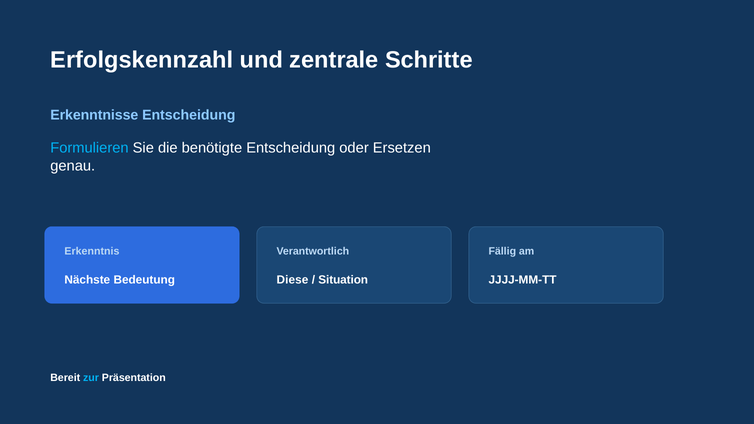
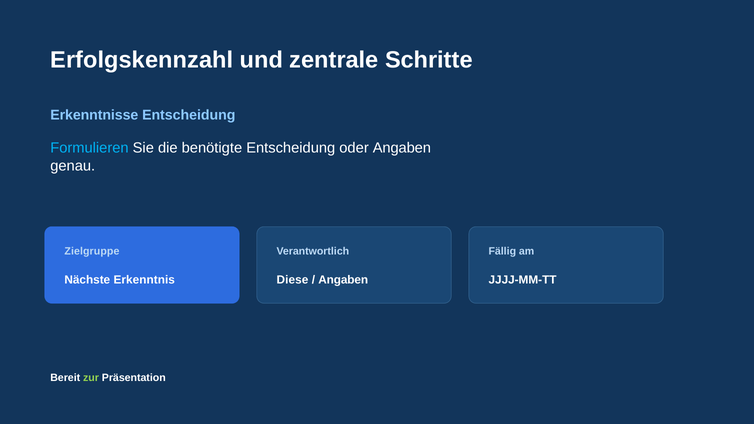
oder Ersetzen: Ersetzen -> Angaben
Erkenntnis: Erkenntnis -> Zielgruppe
Bedeutung: Bedeutung -> Erkenntnis
Situation at (343, 280): Situation -> Angaben
zur colour: light blue -> light green
